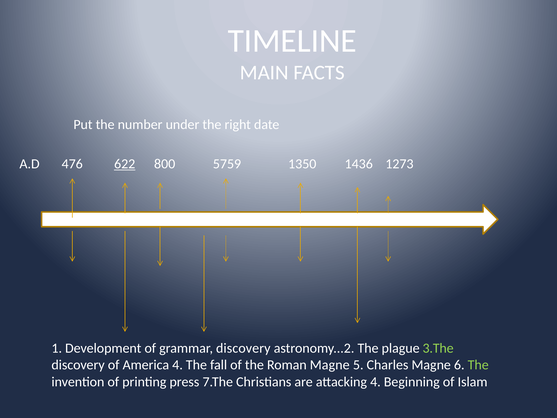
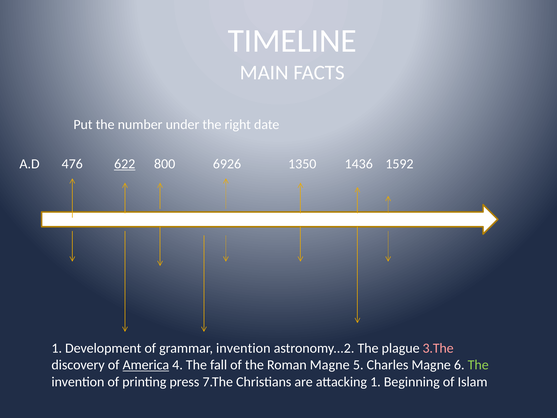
5759: 5759 -> 6926
1273: 1273 -> 1592
grammar discovery: discovery -> invention
3.The colour: light green -> pink
America underline: none -> present
attacking 4: 4 -> 1
